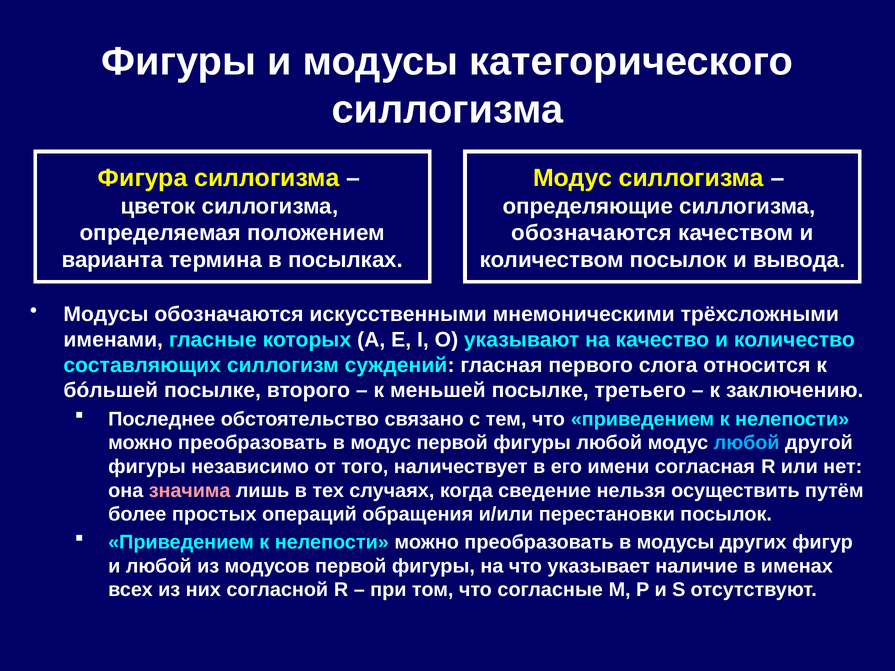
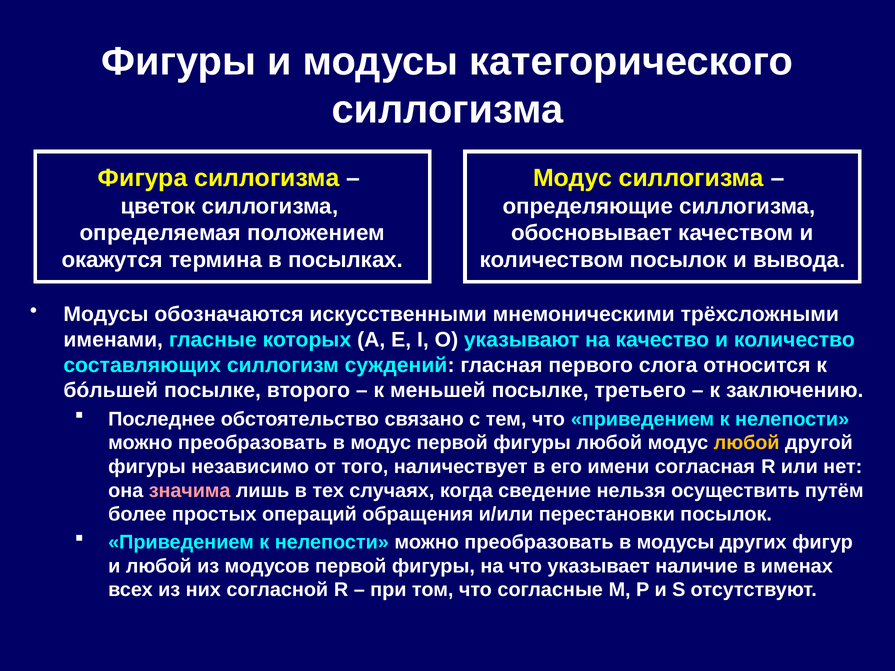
обозначаются at (592, 233): обозначаются -> обосновывает
варианта: варианта -> окажутся
любой at (747, 443) colour: light blue -> yellow
